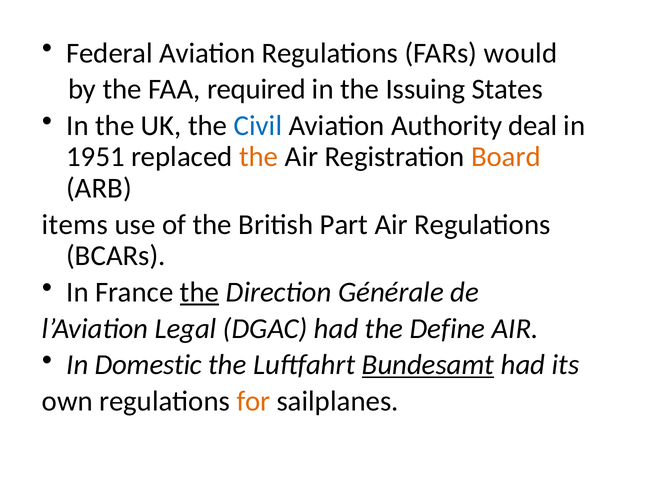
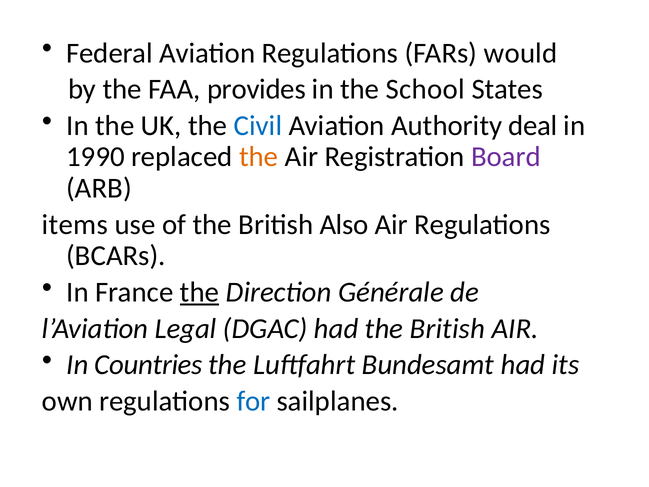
required: required -> provides
Issuing: Issuing -> School
1951: 1951 -> 1990
Board colour: orange -> purple
Part: Part -> Also
had the Define: Define -> British
Domestic: Domestic -> Countries
Bundesamt underline: present -> none
for colour: orange -> blue
